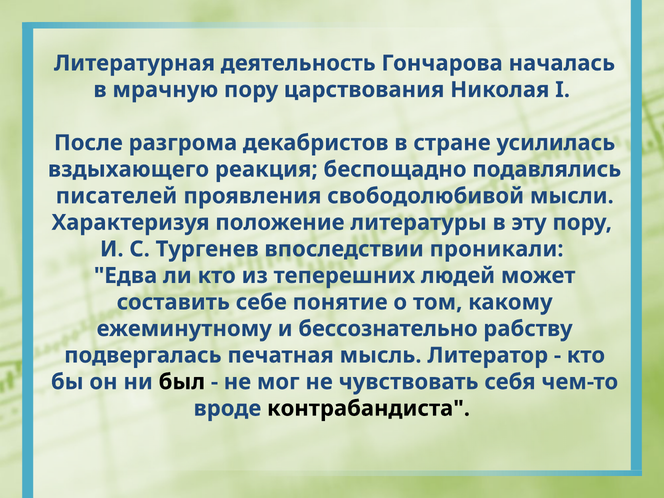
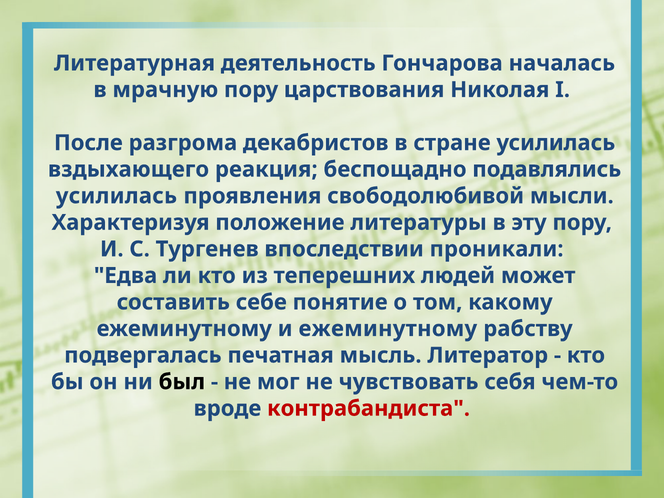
писателей at (116, 196): писателей -> усилилась
и бессознательно: бессознательно -> ежеминутному
контрабандиста colour: black -> red
